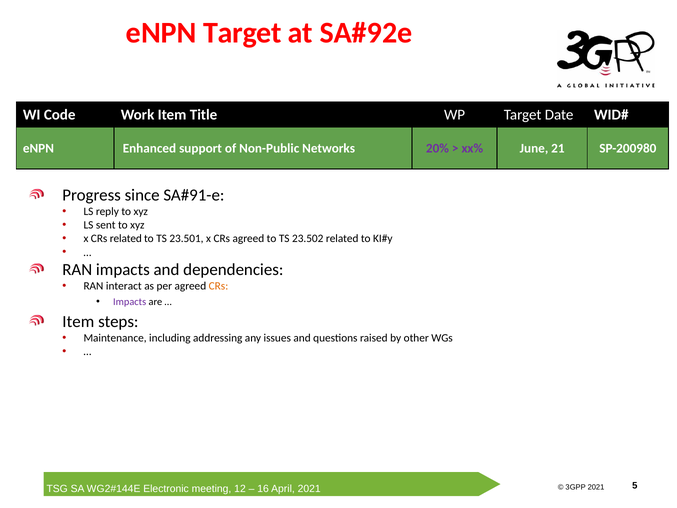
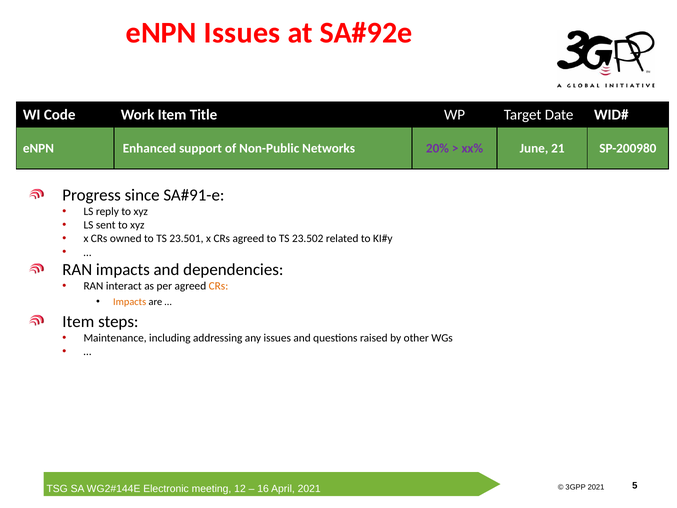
eNPN Target: Target -> Issues
CRs related: related -> owned
Impacts at (130, 302) colour: purple -> orange
